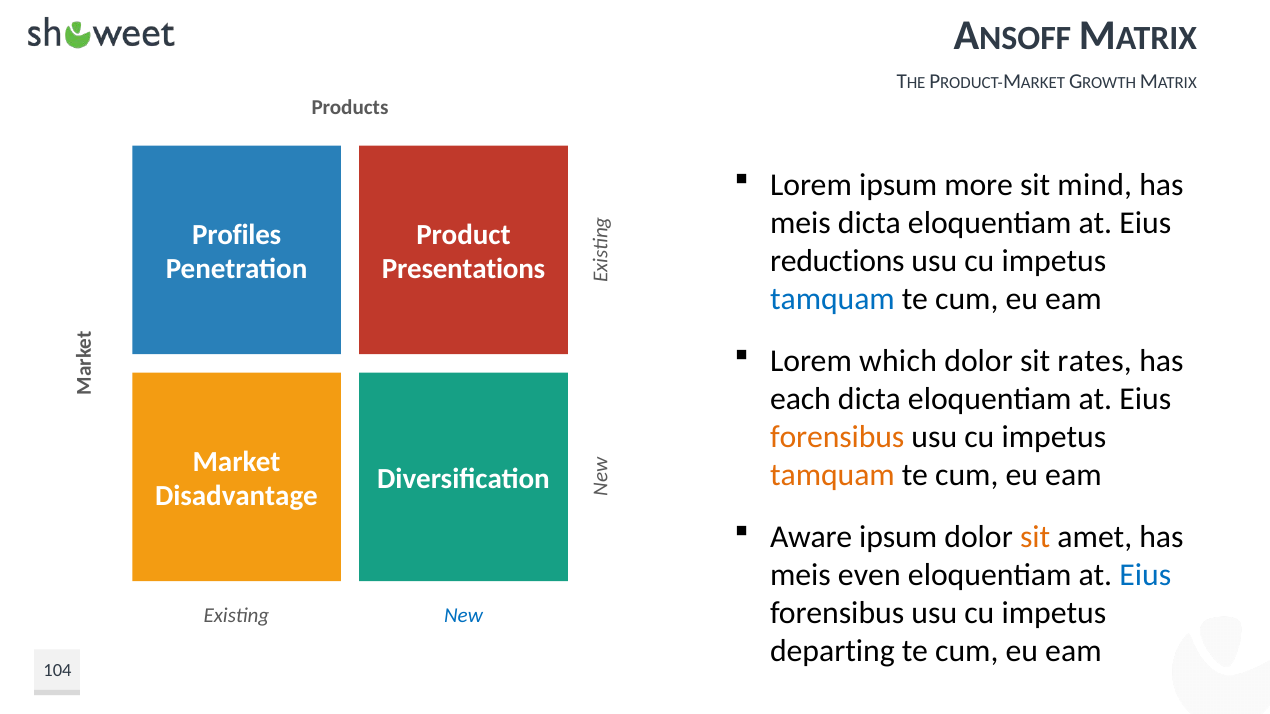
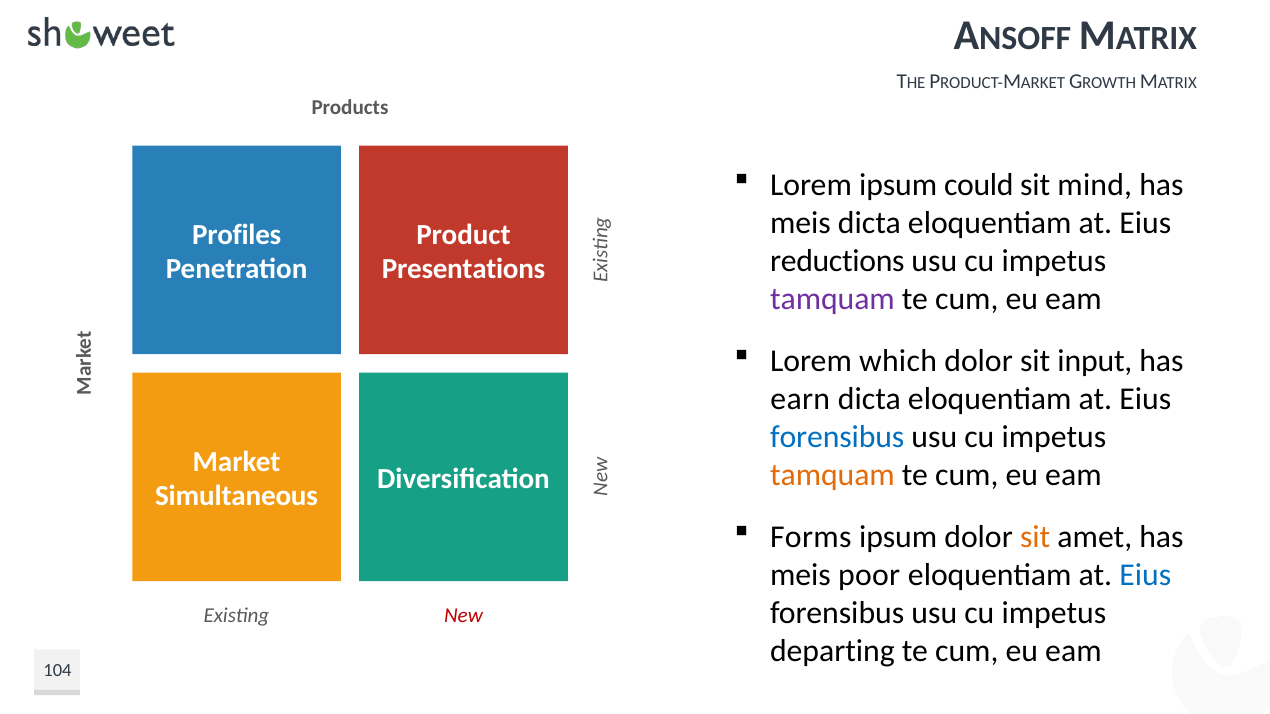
more: more -> could
tamquam at (832, 299) colour: blue -> purple
rates: rates -> input
each: each -> earn
forensibus at (837, 437) colour: orange -> blue
Disadvantage: Disadvantage -> Simultaneous
Aware: Aware -> Forms
even: even -> poor
New colour: blue -> red
